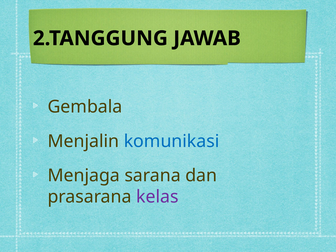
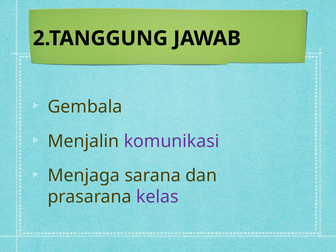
komunikasi colour: blue -> purple
